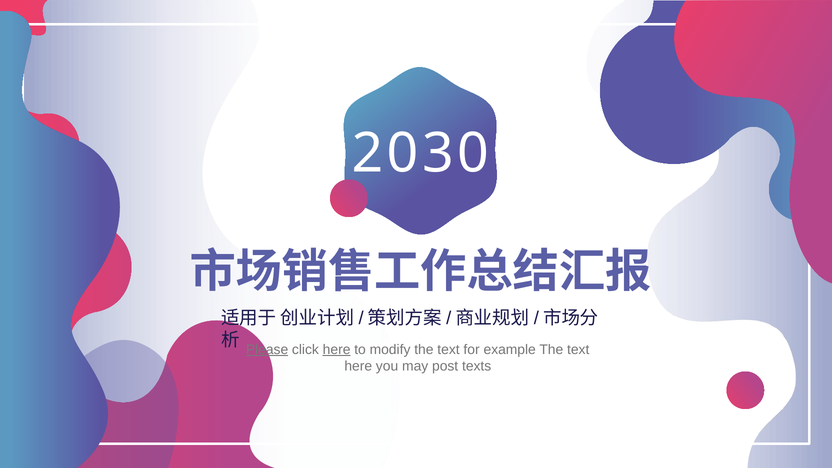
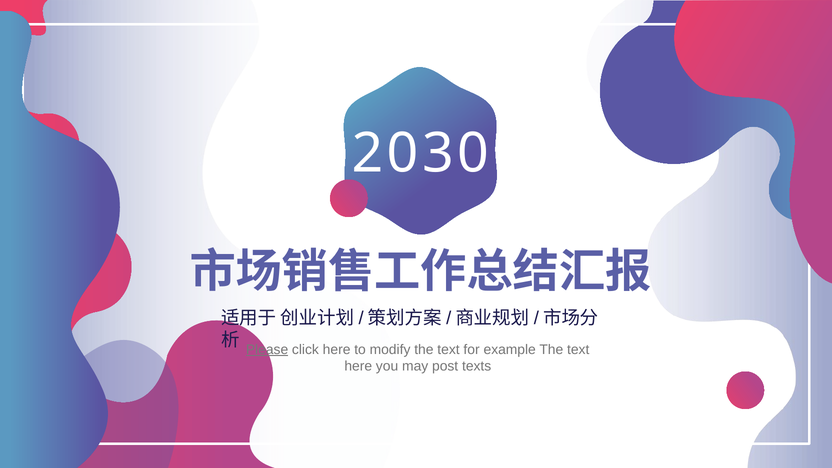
here at (337, 349) underline: present -> none
